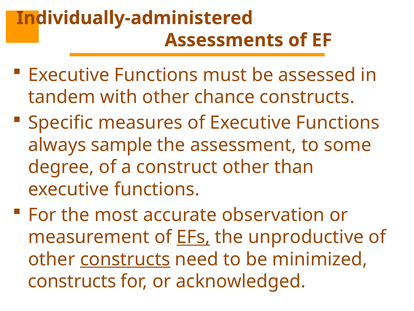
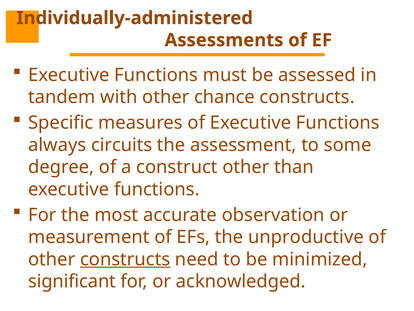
sample: sample -> circuits
EFs underline: present -> none
constructs at (72, 281): constructs -> significant
